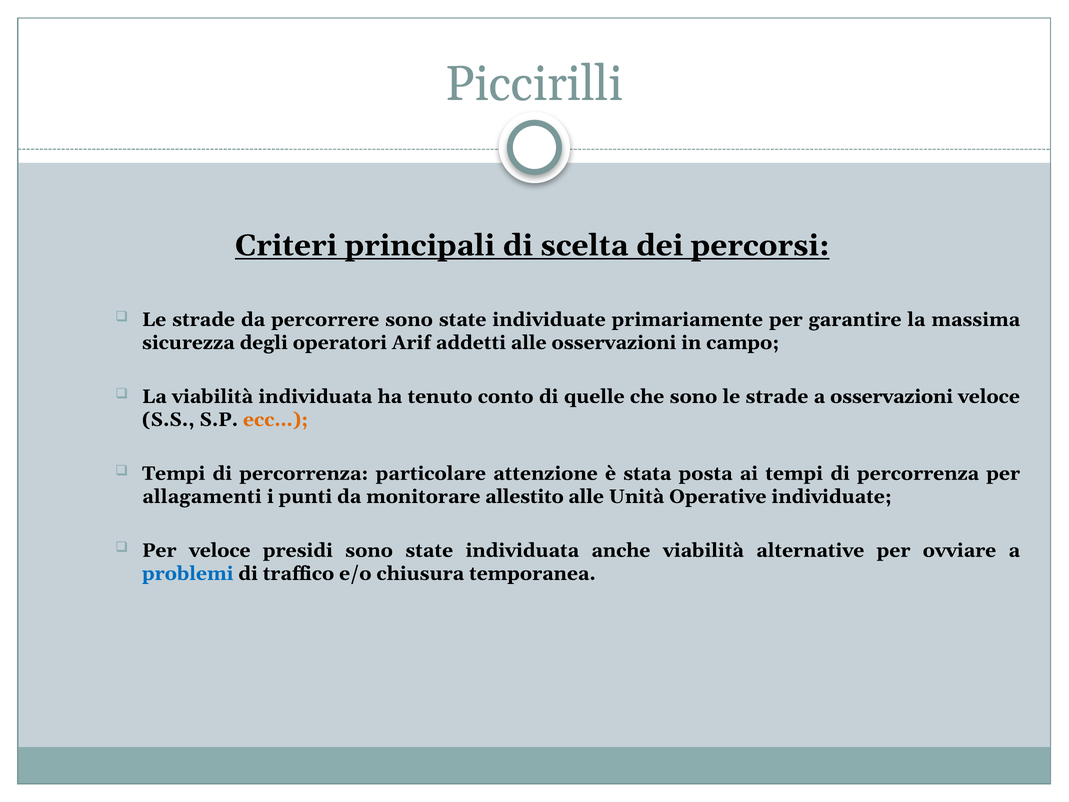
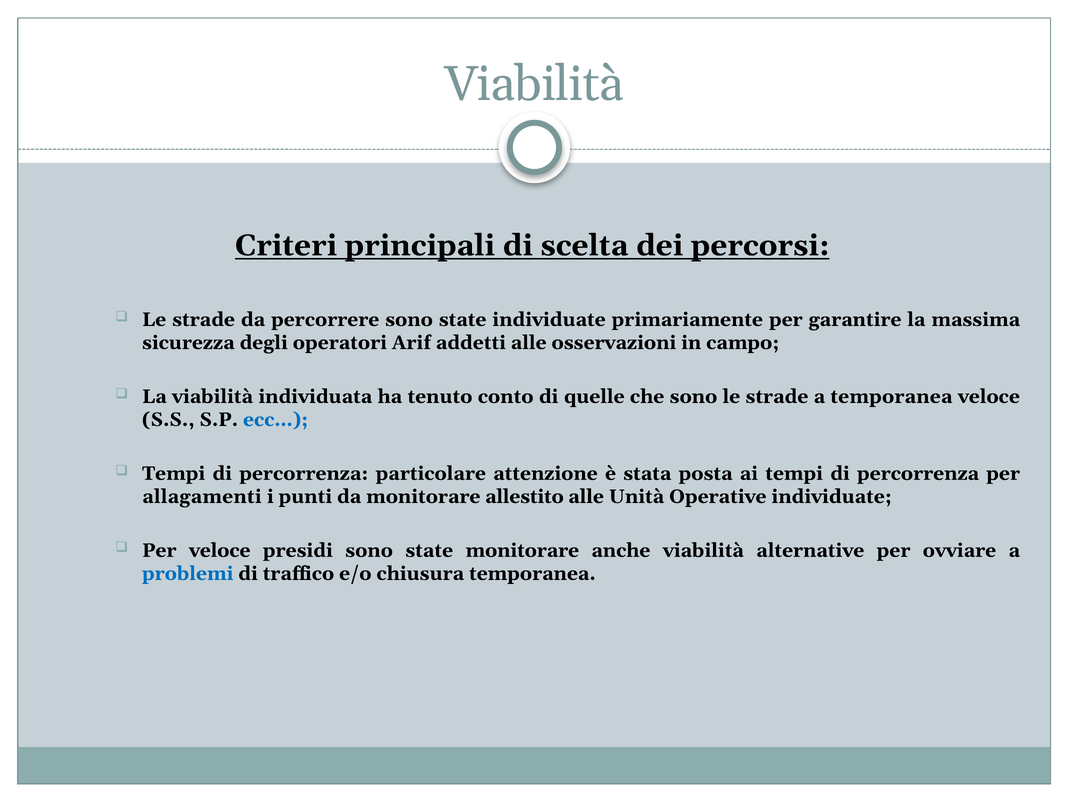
Piccirilli at (534, 84): Piccirilli -> Viabilità
a osservazioni: osservazioni -> temporanea
ecc… colour: orange -> blue
state individuata: individuata -> monitorare
